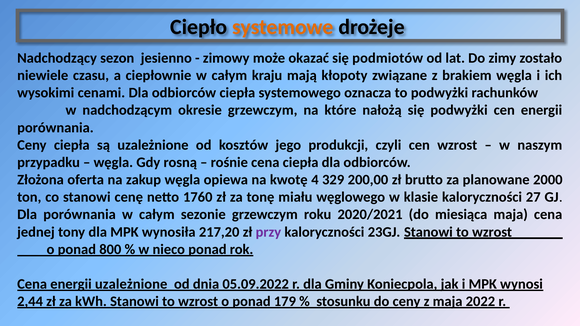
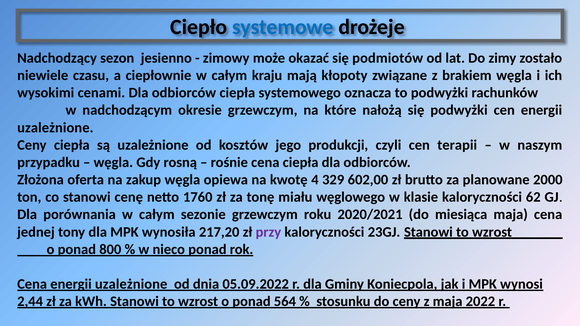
systemowe colour: orange -> blue
porównania at (55, 128): porównania -> uzależnione
cen wzrost: wzrost -> terapii
200,00: 200,00 -> 602,00
27: 27 -> 62
179: 179 -> 564
